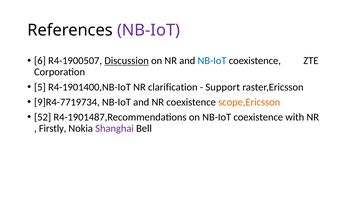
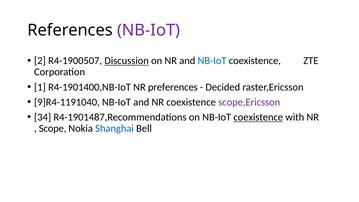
6: 6 -> 2
5: 5 -> 1
clarification: clarification -> preferences
Support: Support -> Decided
9]R4-7719734: 9]R4-7719734 -> 9]R4-1191040
scope,Ericsson colour: orange -> purple
52: 52 -> 34
coexistence at (258, 117) underline: none -> present
Firstly: Firstly -> Scope
Shanghai colour: purple -> blue
